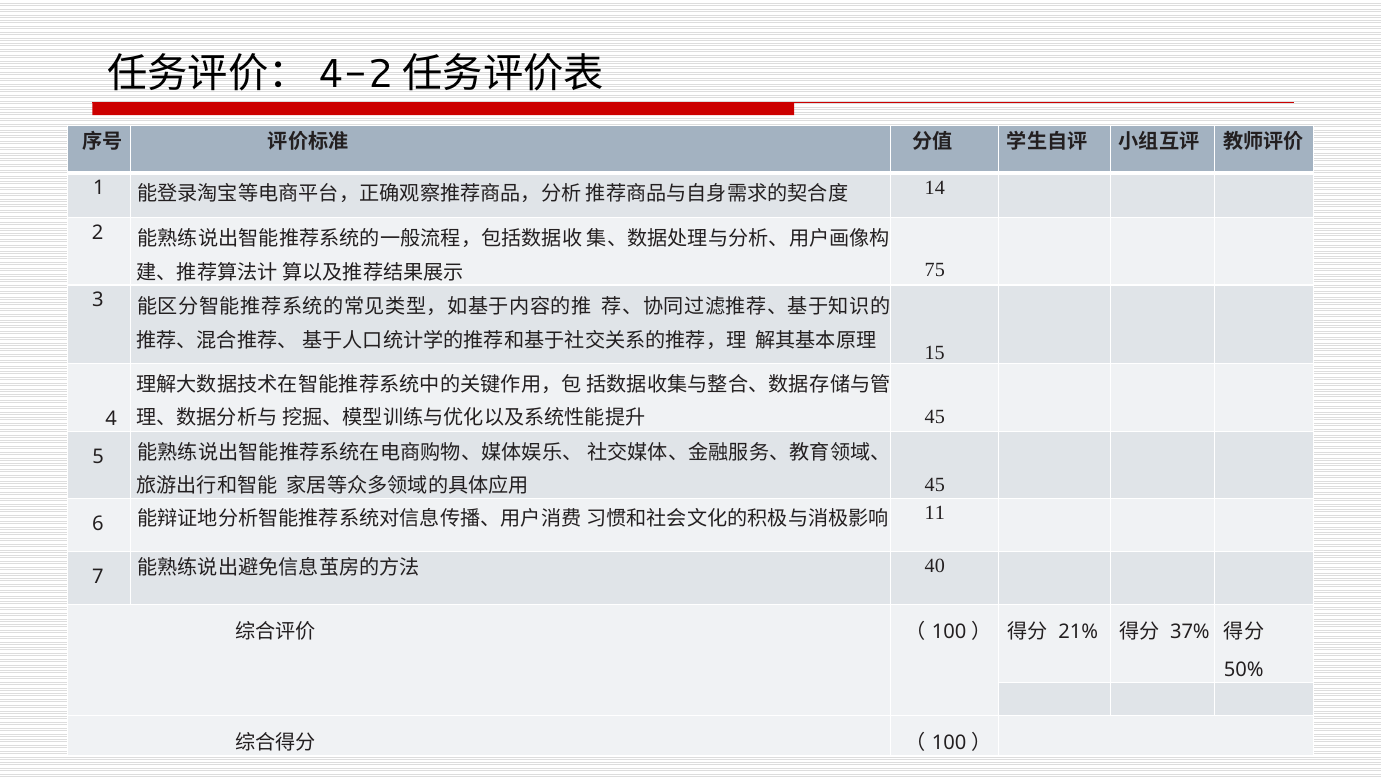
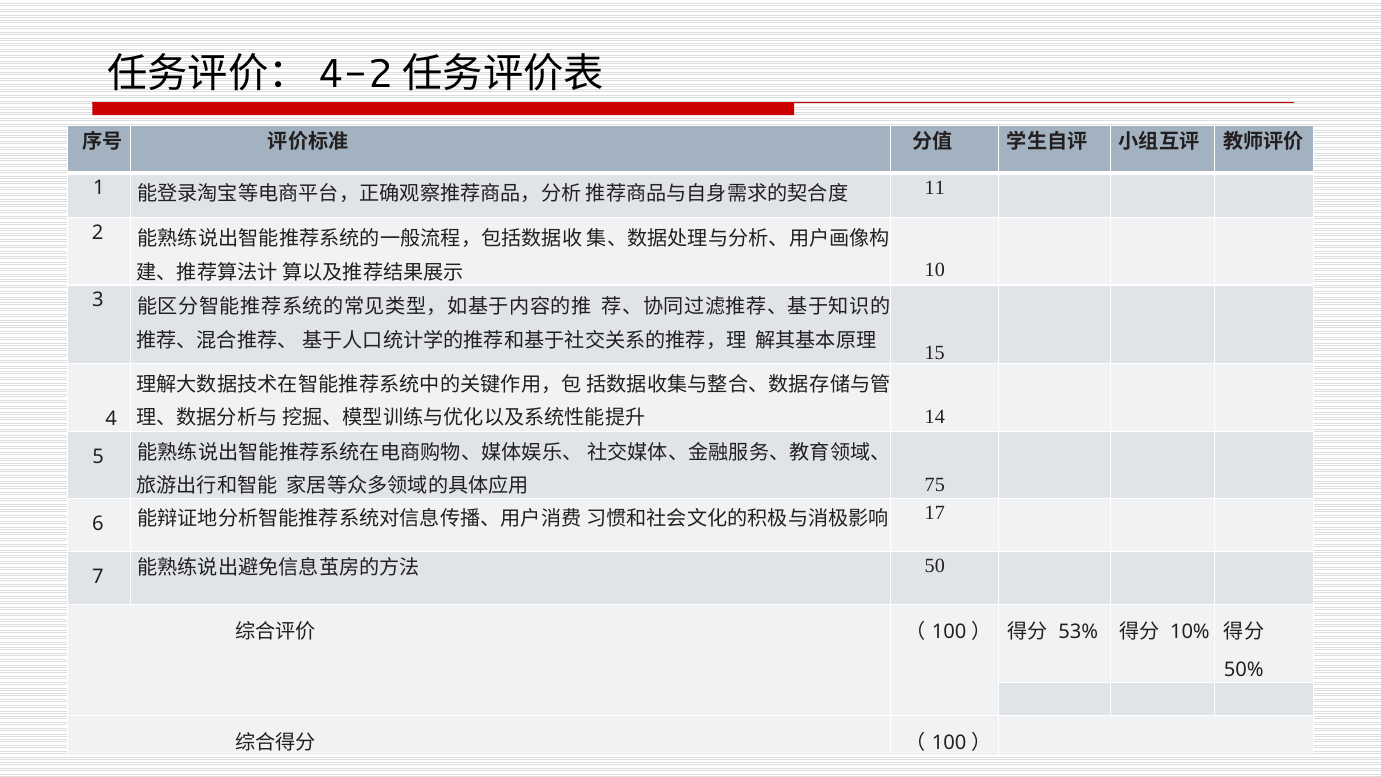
14: 14 -> 11
75: 75 -> 10
45 at (935, 417): 45 -> 14
45 at (935, 485): 45 -> 75
11: 11 -> 17
40: 40 -> 50
21%: 21% -> 53%
37%: 37% -> 10%
